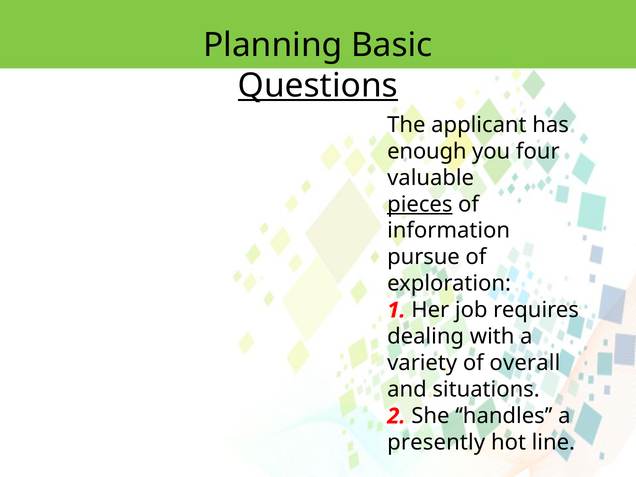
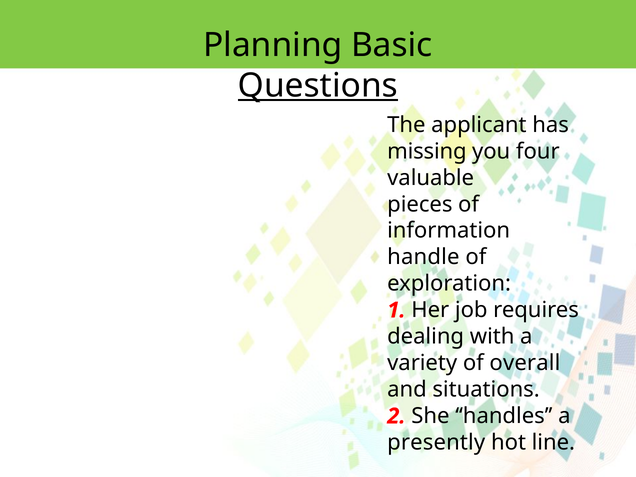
enough: enough -> missing
pieces underline: present -> none
pursue: pursue -> handle
